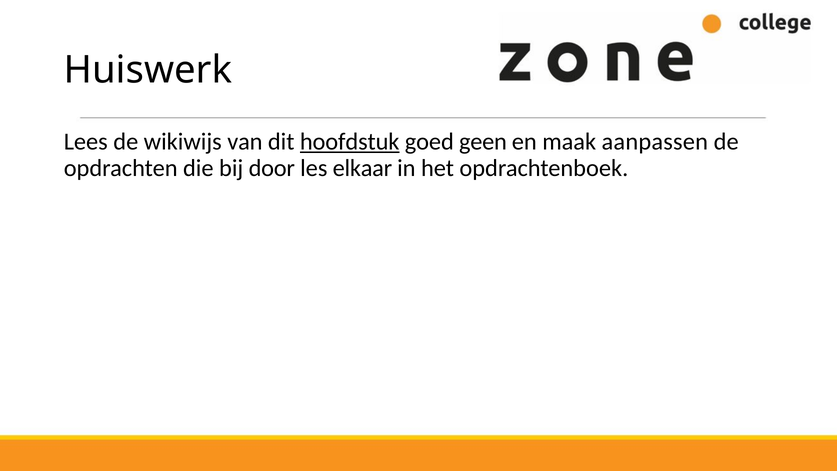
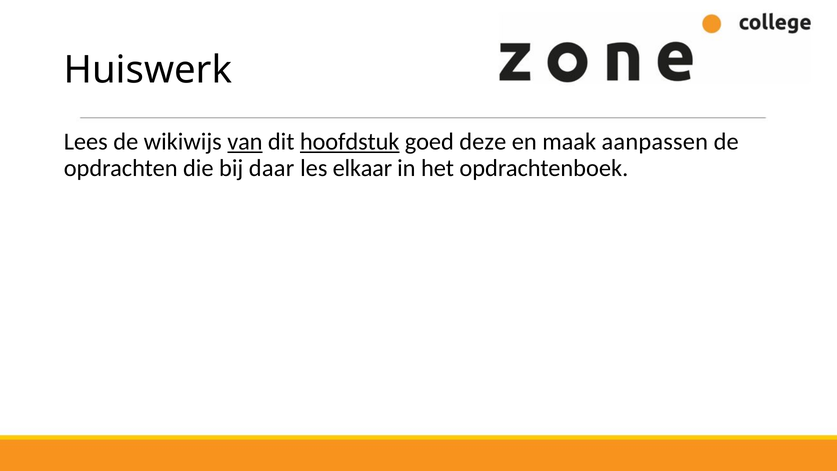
van underline: none -> present
geen: geen -> deze
door: door -> daar
